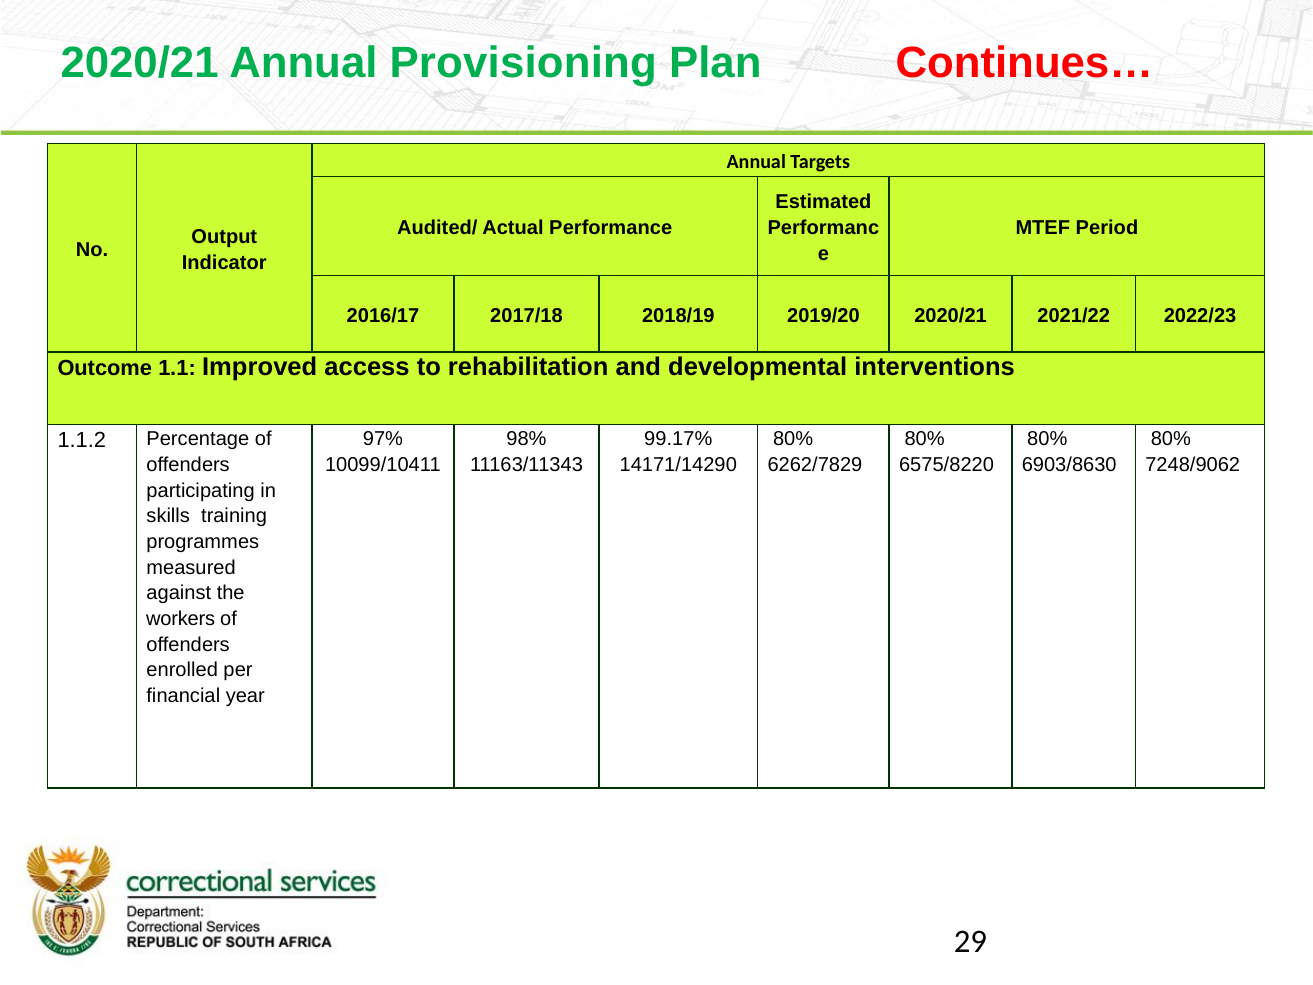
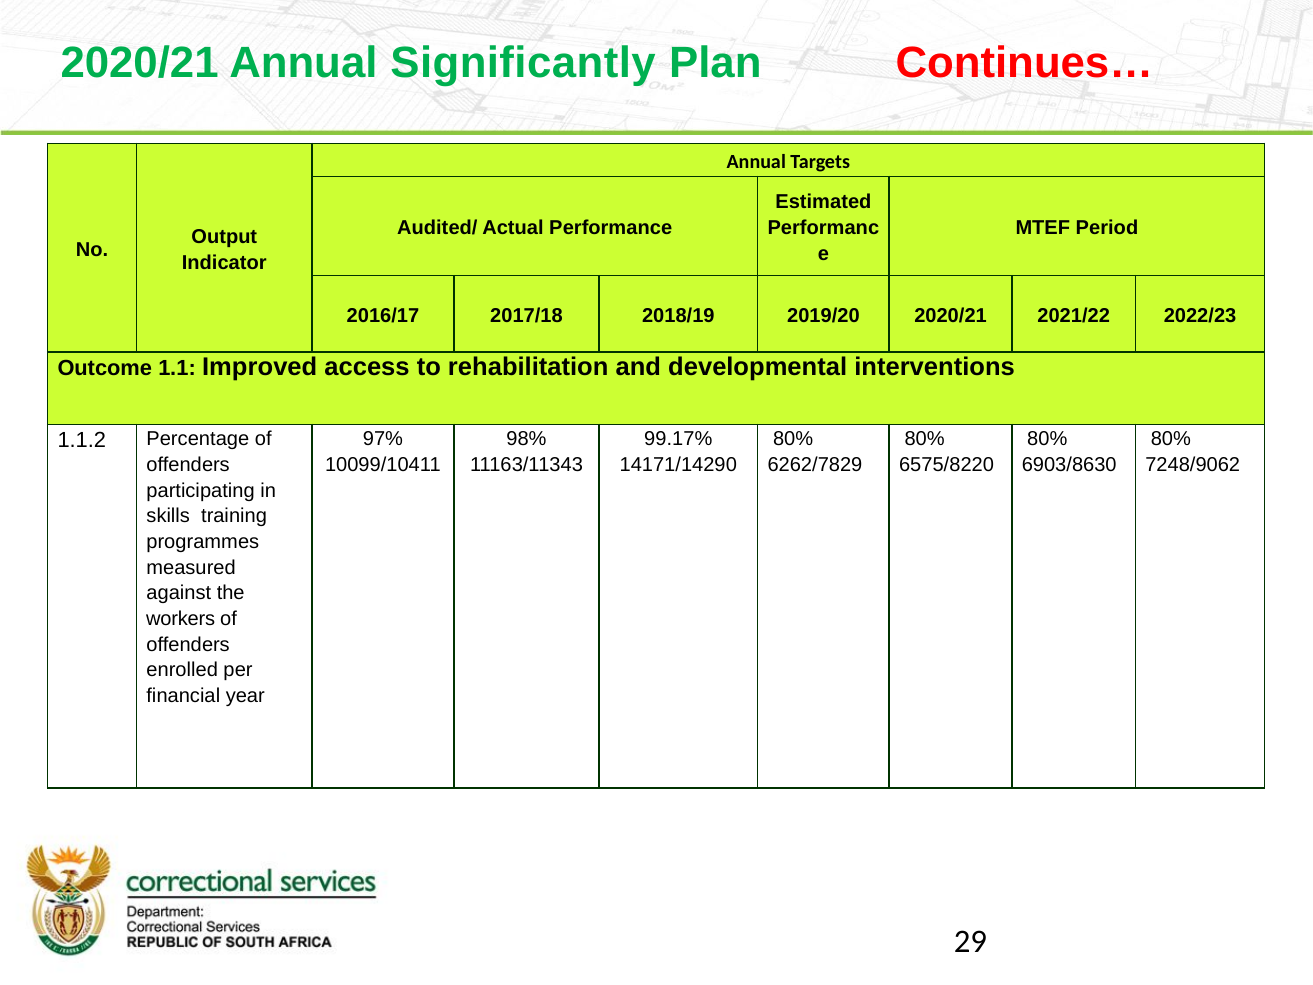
Provisioning: Provisioning -> Significantly
